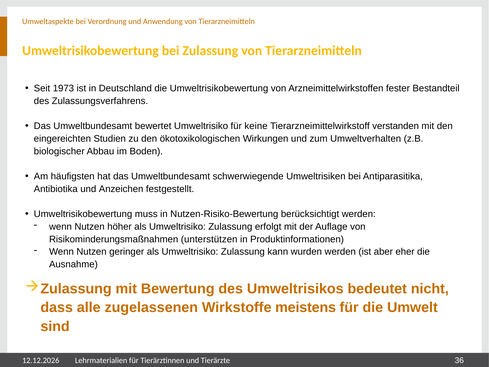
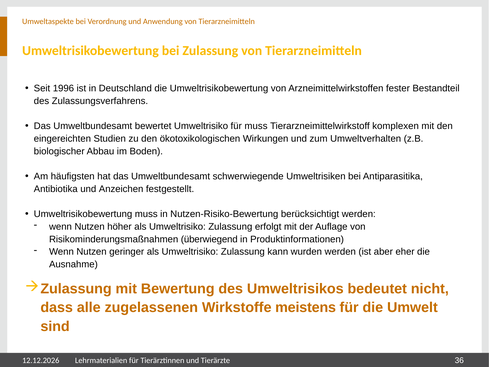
1973: 1973 -> 1996
für keine: keine -> muss
verstanden: verstanden -> komplexen
unterstützen: unterstützen -> überwiegend
